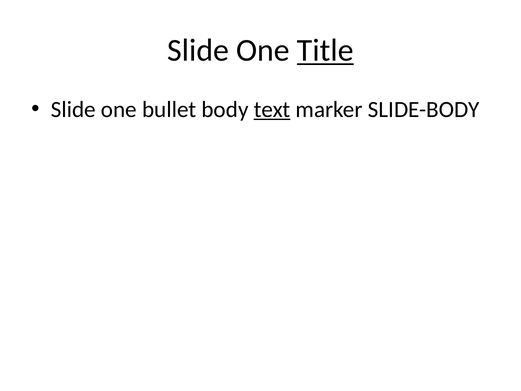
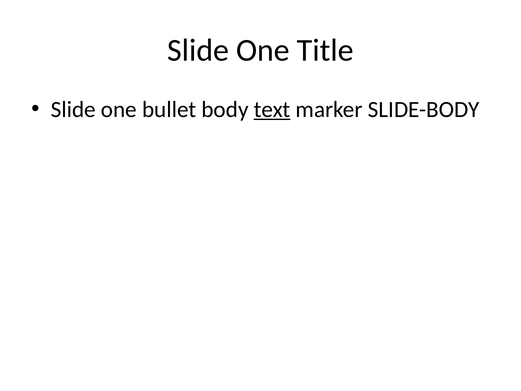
Title underline: present -> none
